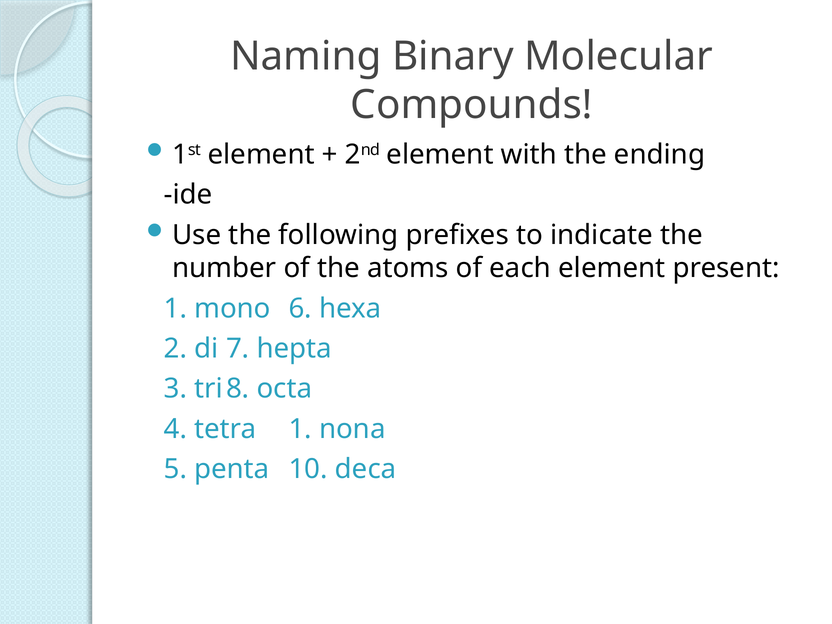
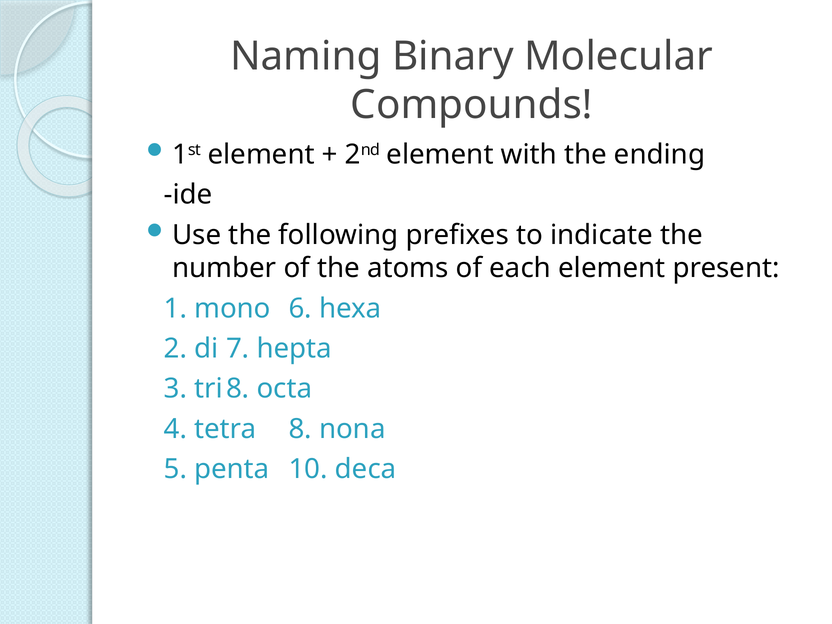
tetra 1: 1 -> 8
